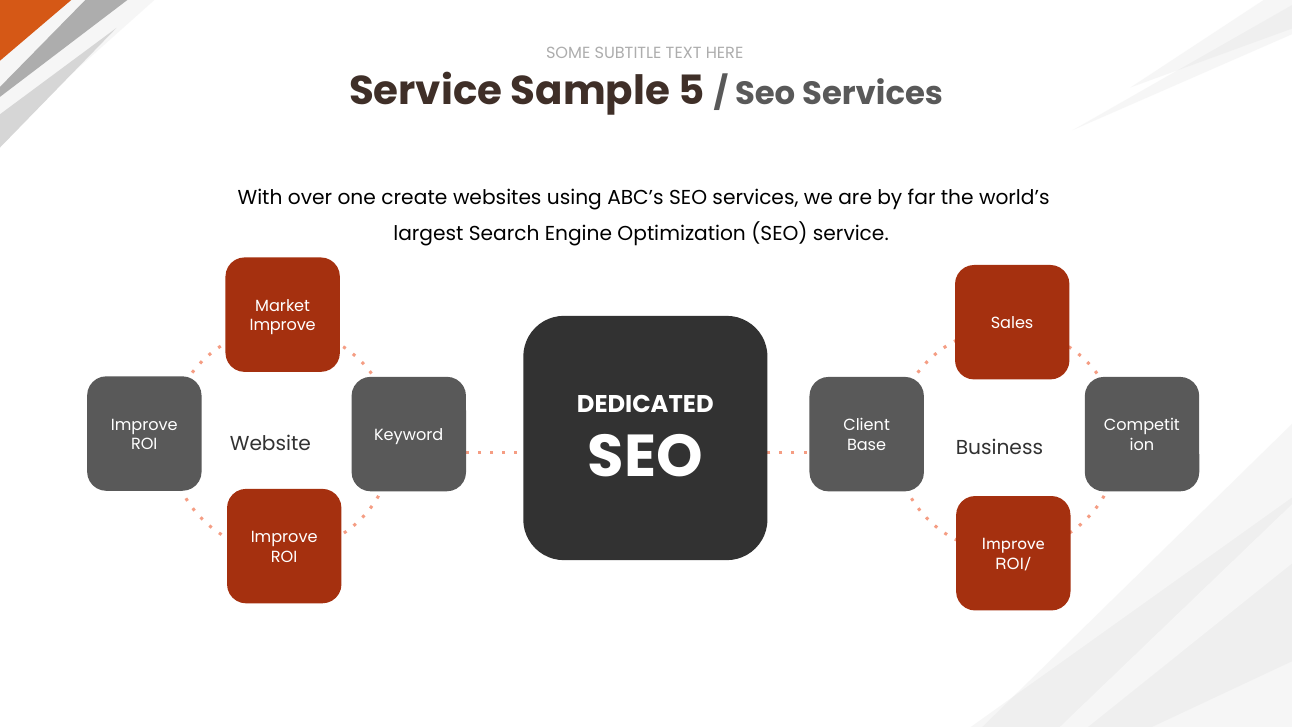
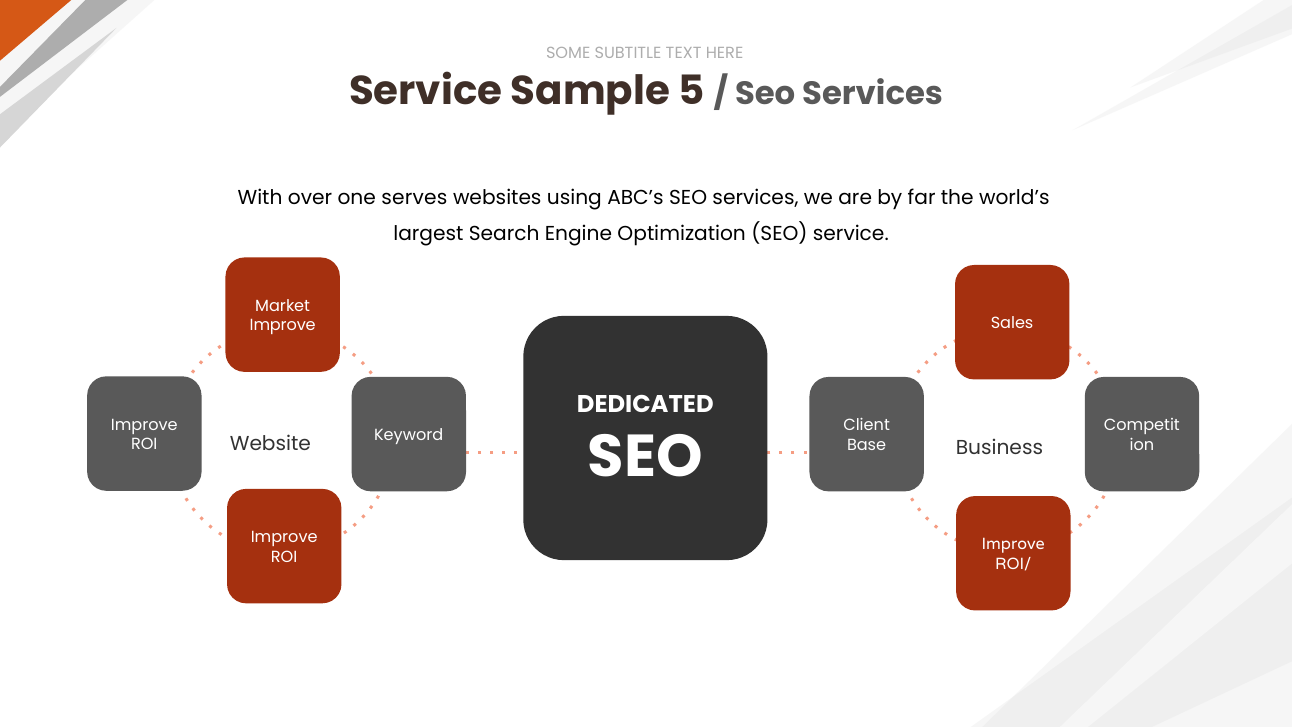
create: create -> serves
